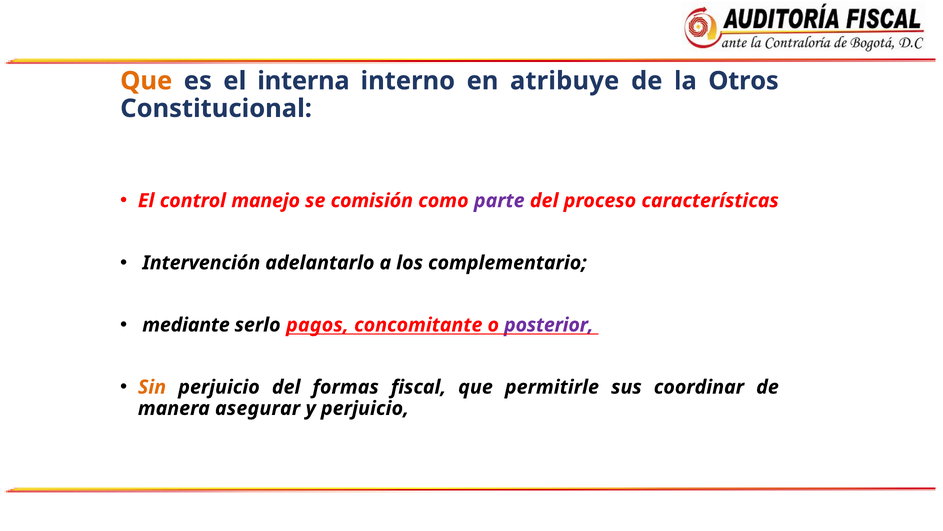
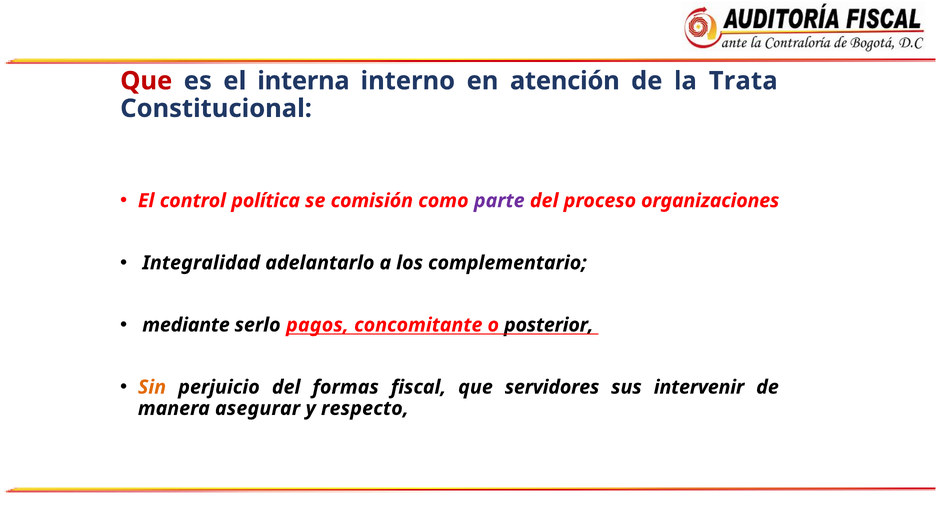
Que at (146, 81) colour: orange -> red
atribuye: atribuye -> atención
Otros: Otros -> Trata
manejo: manejo -> política
características: características -> organizaciones
Intervención: Intervención -> Integralidad
posterior colour: purple -> black
permitirle: permitirle -> servidores
coordinar: coordinar -> intervenir
y perjuicio: perjuicio -> respecto
